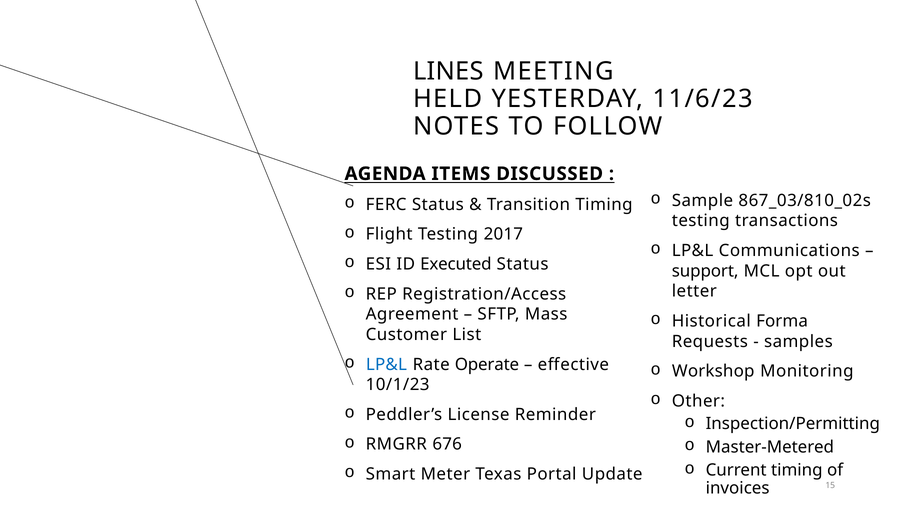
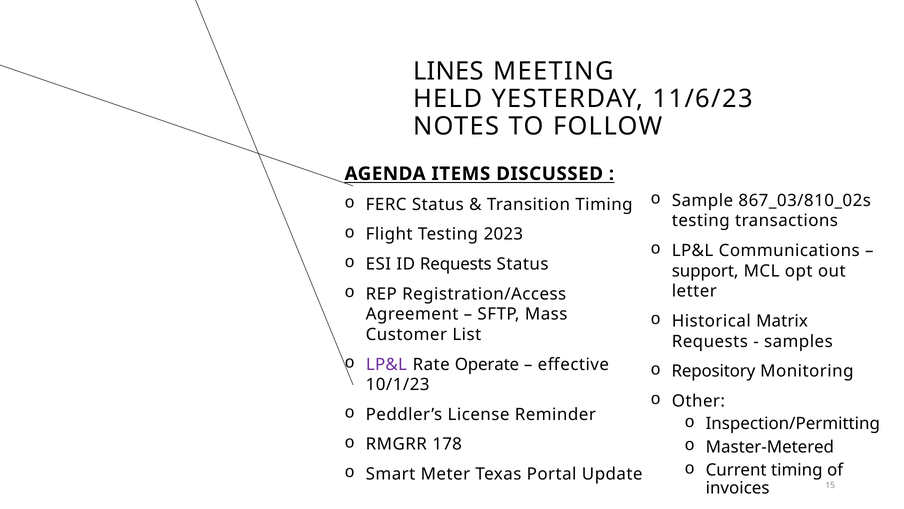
2017: 2017 -> 2023
ID Executed: Executed -> Requests
Forma: Forma -> Matrix
LP&L at (386, 364) colour: blue -> purple
Workshop: Workshop -> Repository
676: 676 -> 178
